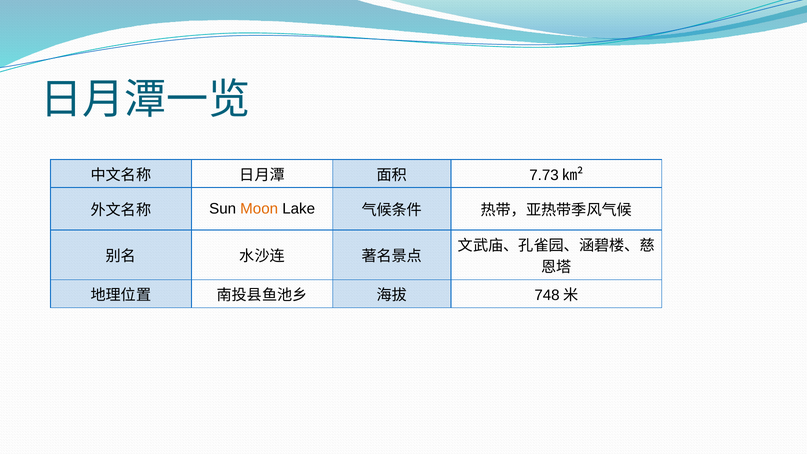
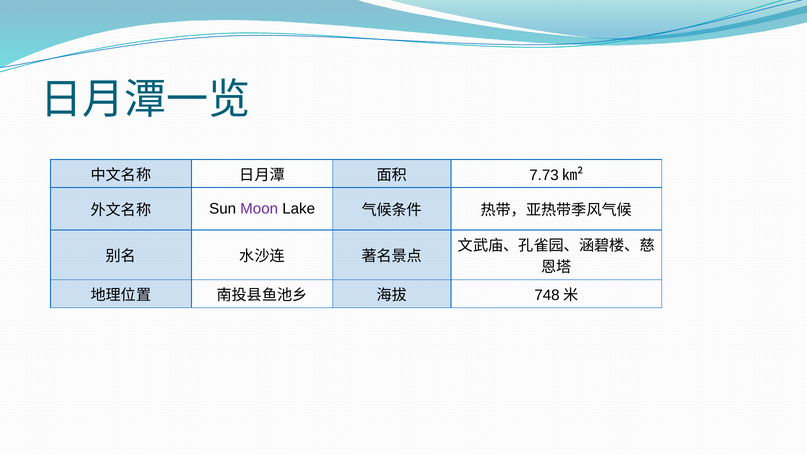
Moon colour: orange -> purple
